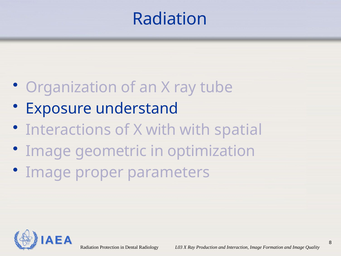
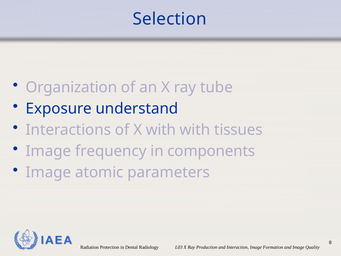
Radiation at (170, 19): Radiation -> Selection
spatial: spatial -> tissues
geometric: geometric -> frequency
optimization: optimization -> components
proper: proper -> atomic
